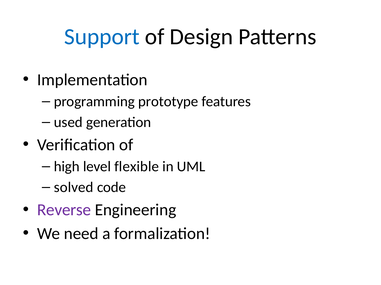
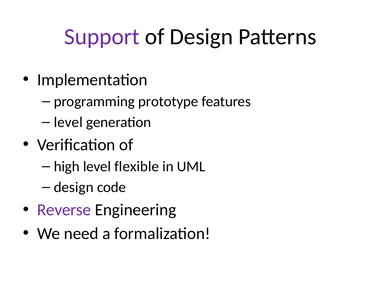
Support colour: blue -> purple
used at (68, 123): used -> level
solved at (74, 188): solved -> design
